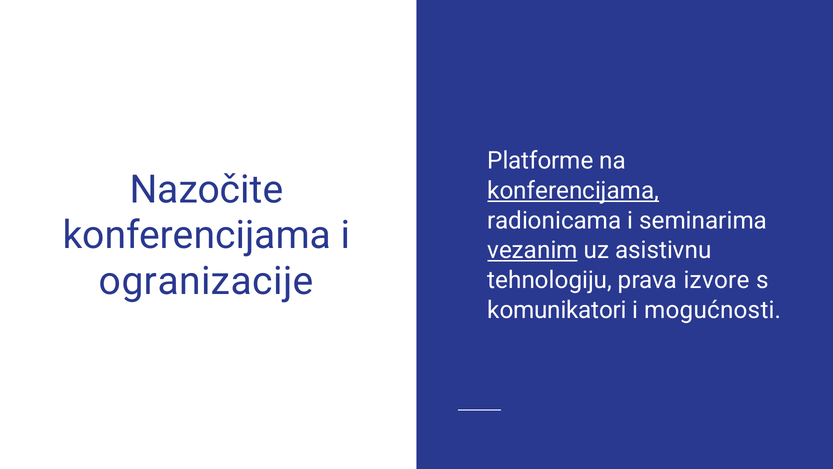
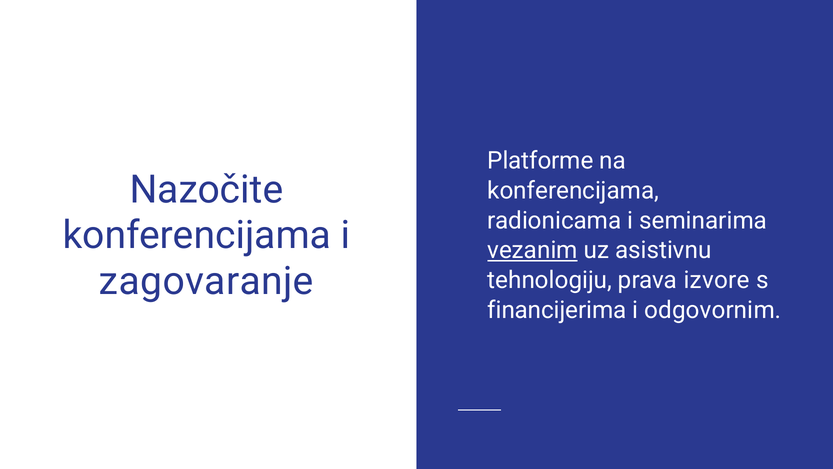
konferencijama at (573, 190) underline: present -> none
ogranizacije: ogranizacije -> zagovaranje
komunikatori: komunikatori -> financijerima
mogućnosti: mogućnosti -> odgovornim
